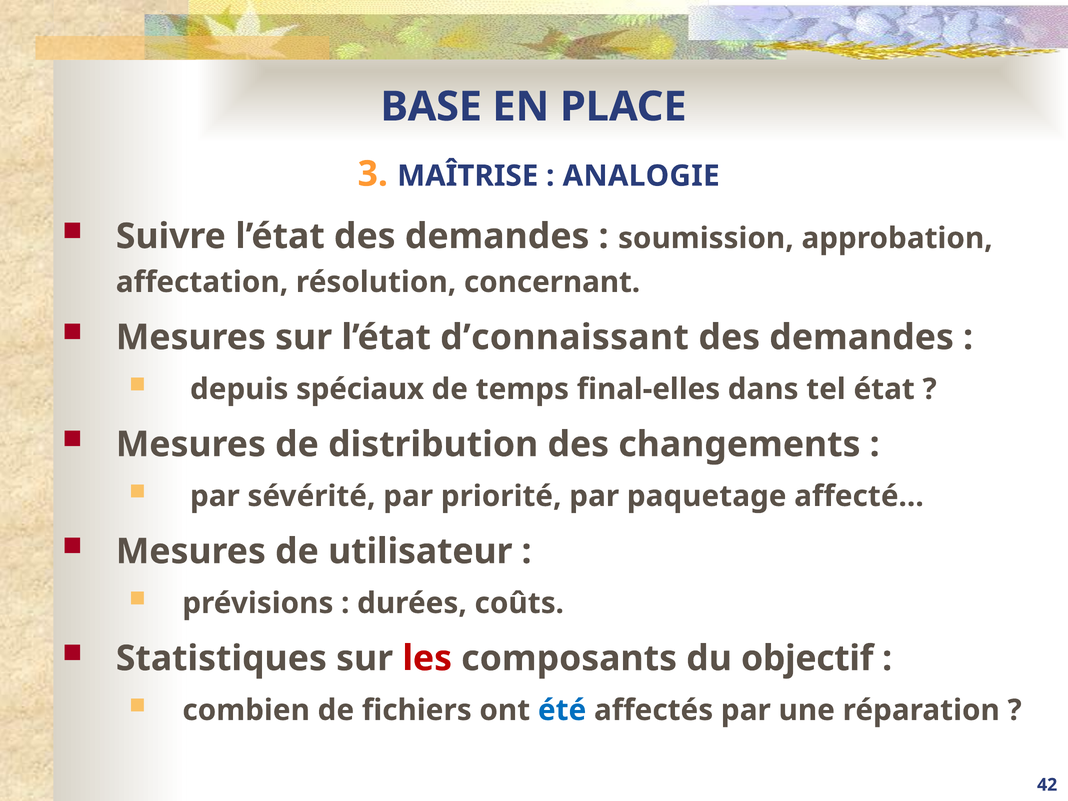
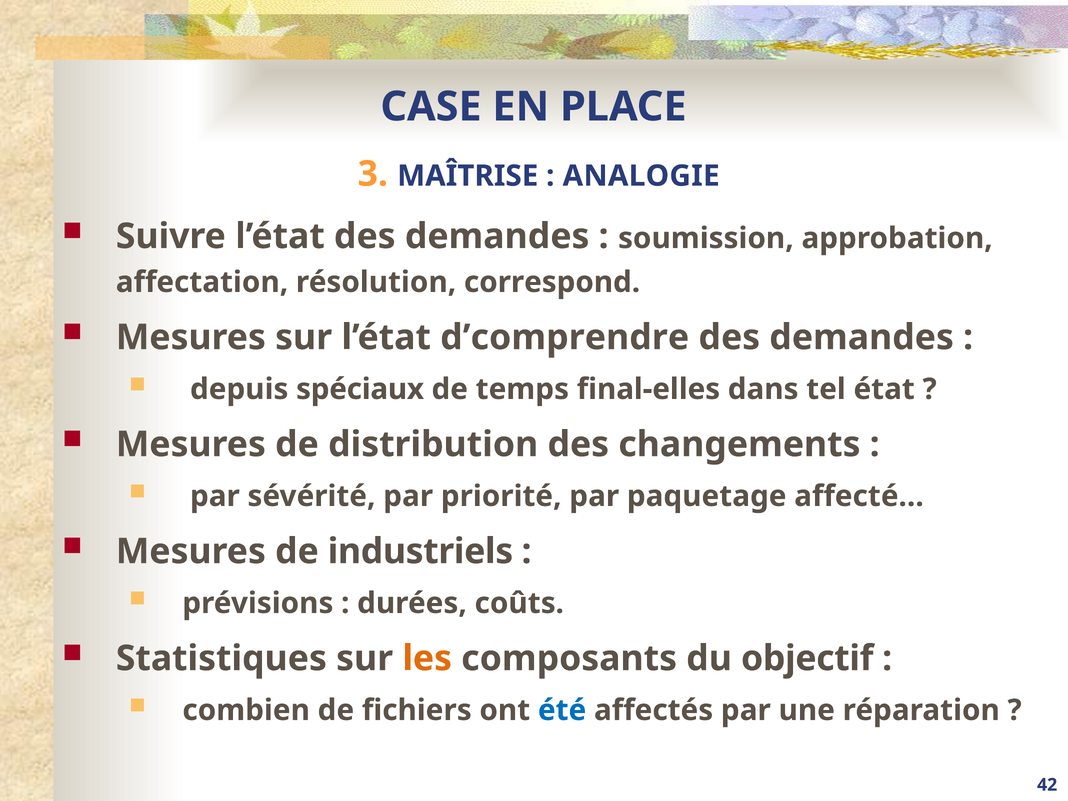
BASE: BASE -> CASE
concernant: concernant -> correspond
d’connaissant: d’connaissant -> d’comprendre
utilisateur: utilisateur -> industriels
les colour: red -> orange
